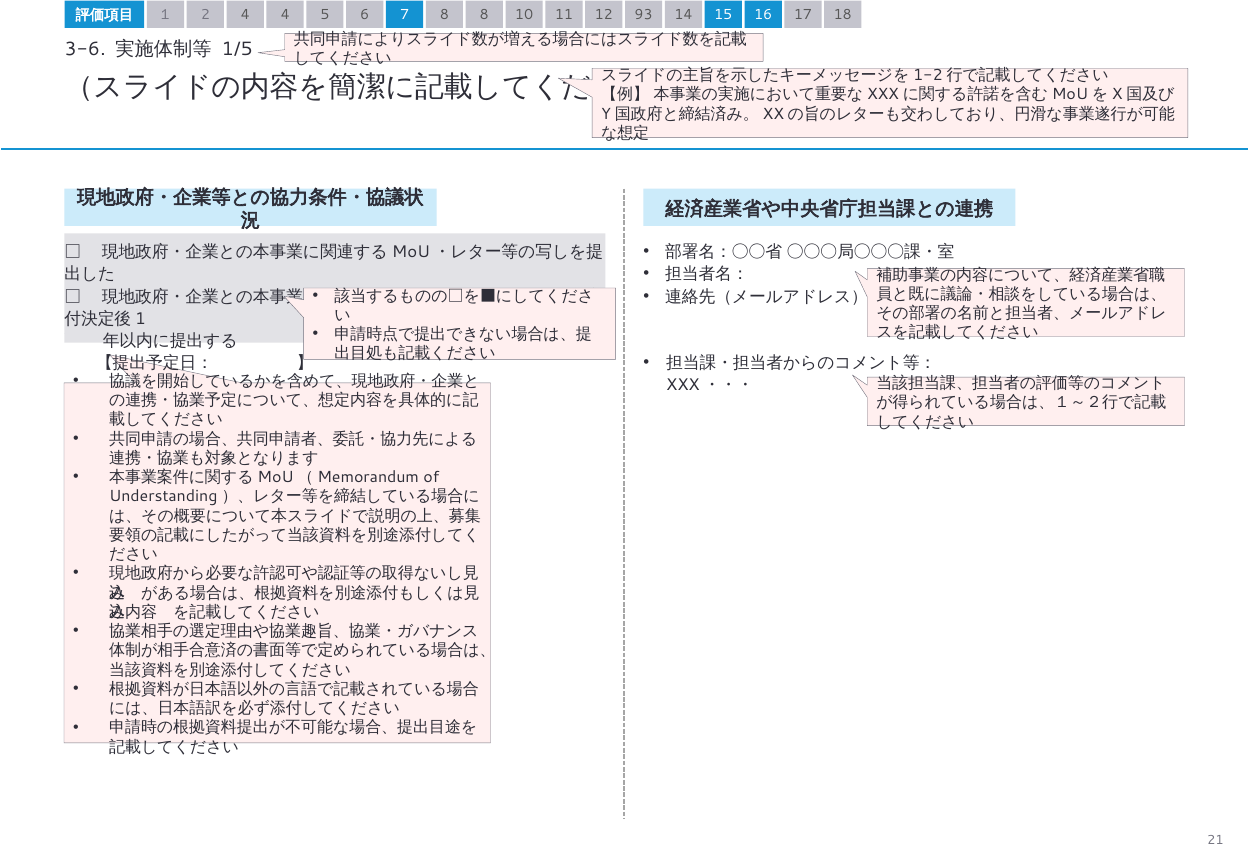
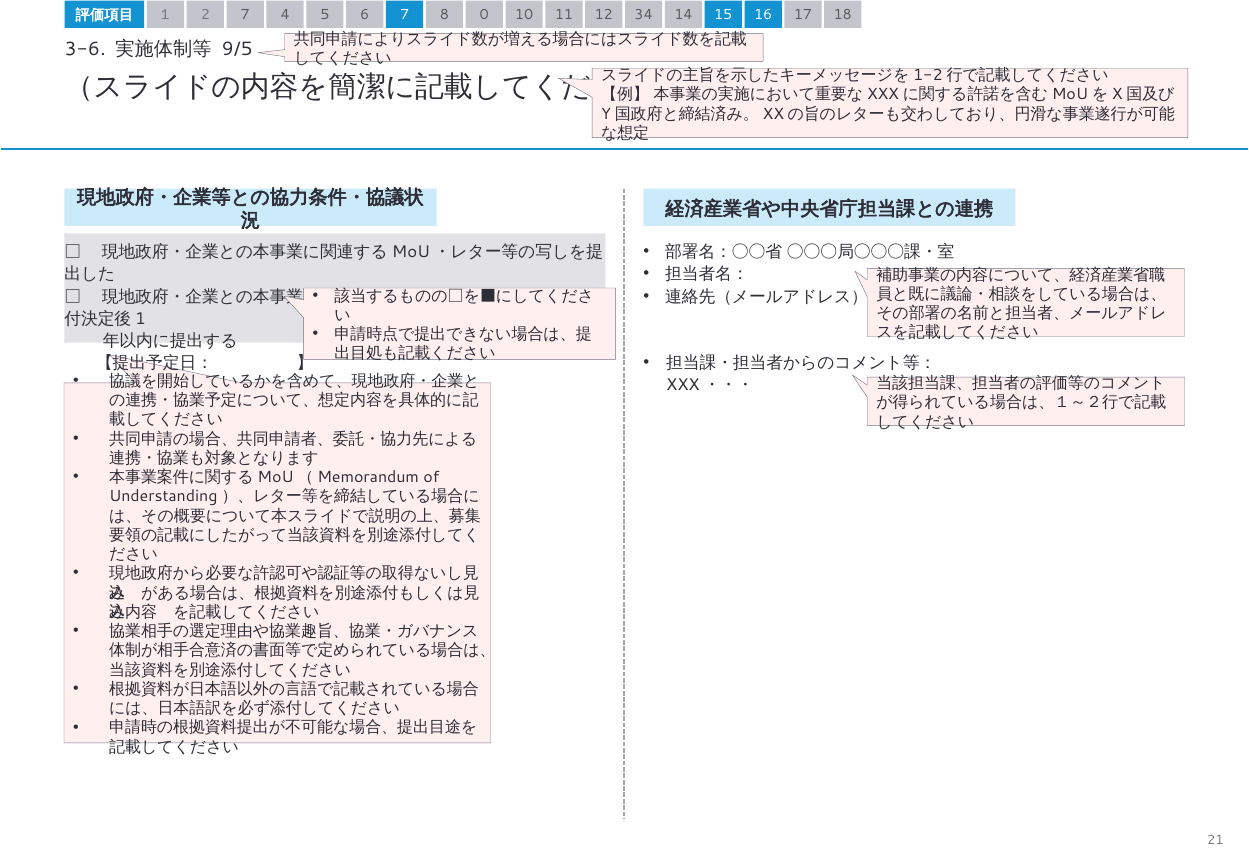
2 4: 4 -> 7
8 8: 8 -> 0
93: 93 -> 34
1/5: 1/5 -> 9/5
